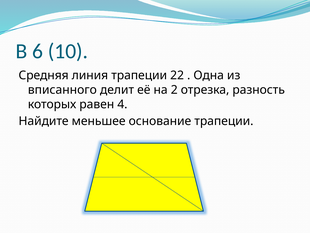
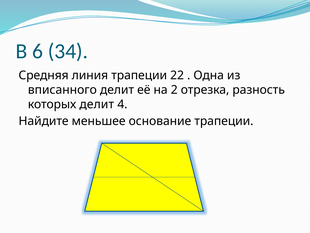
10: 10 -> 34
которых равен: равен -> делит
